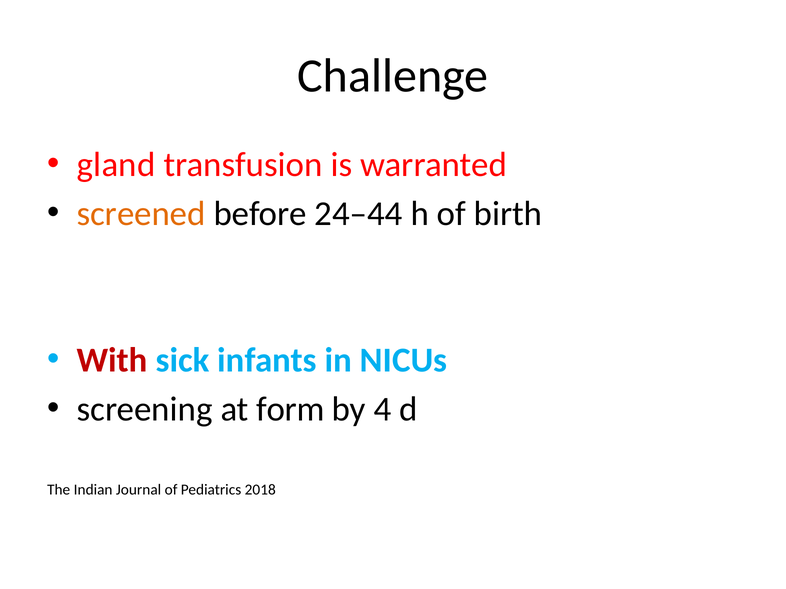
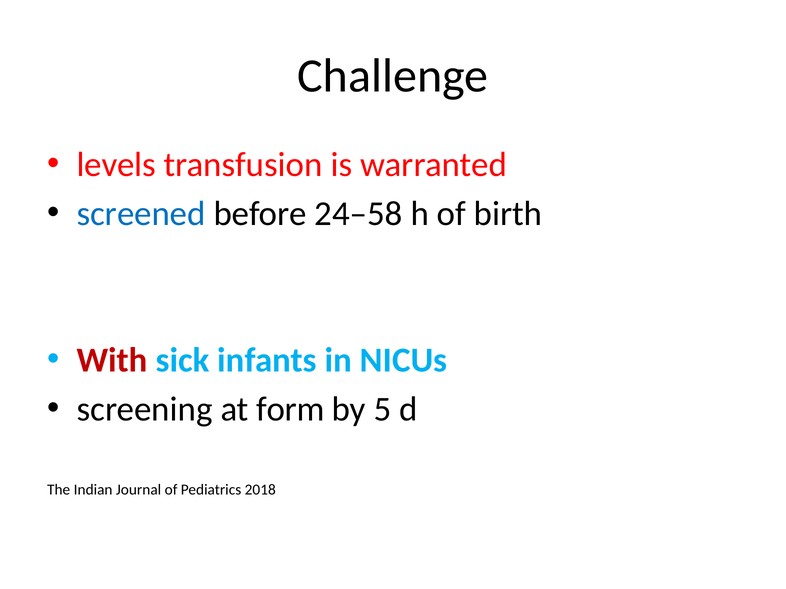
gland: gland -> levels
screened colour: orange -> blue
24–44: 24–44 -> 24–58
4: 4 -> 5
